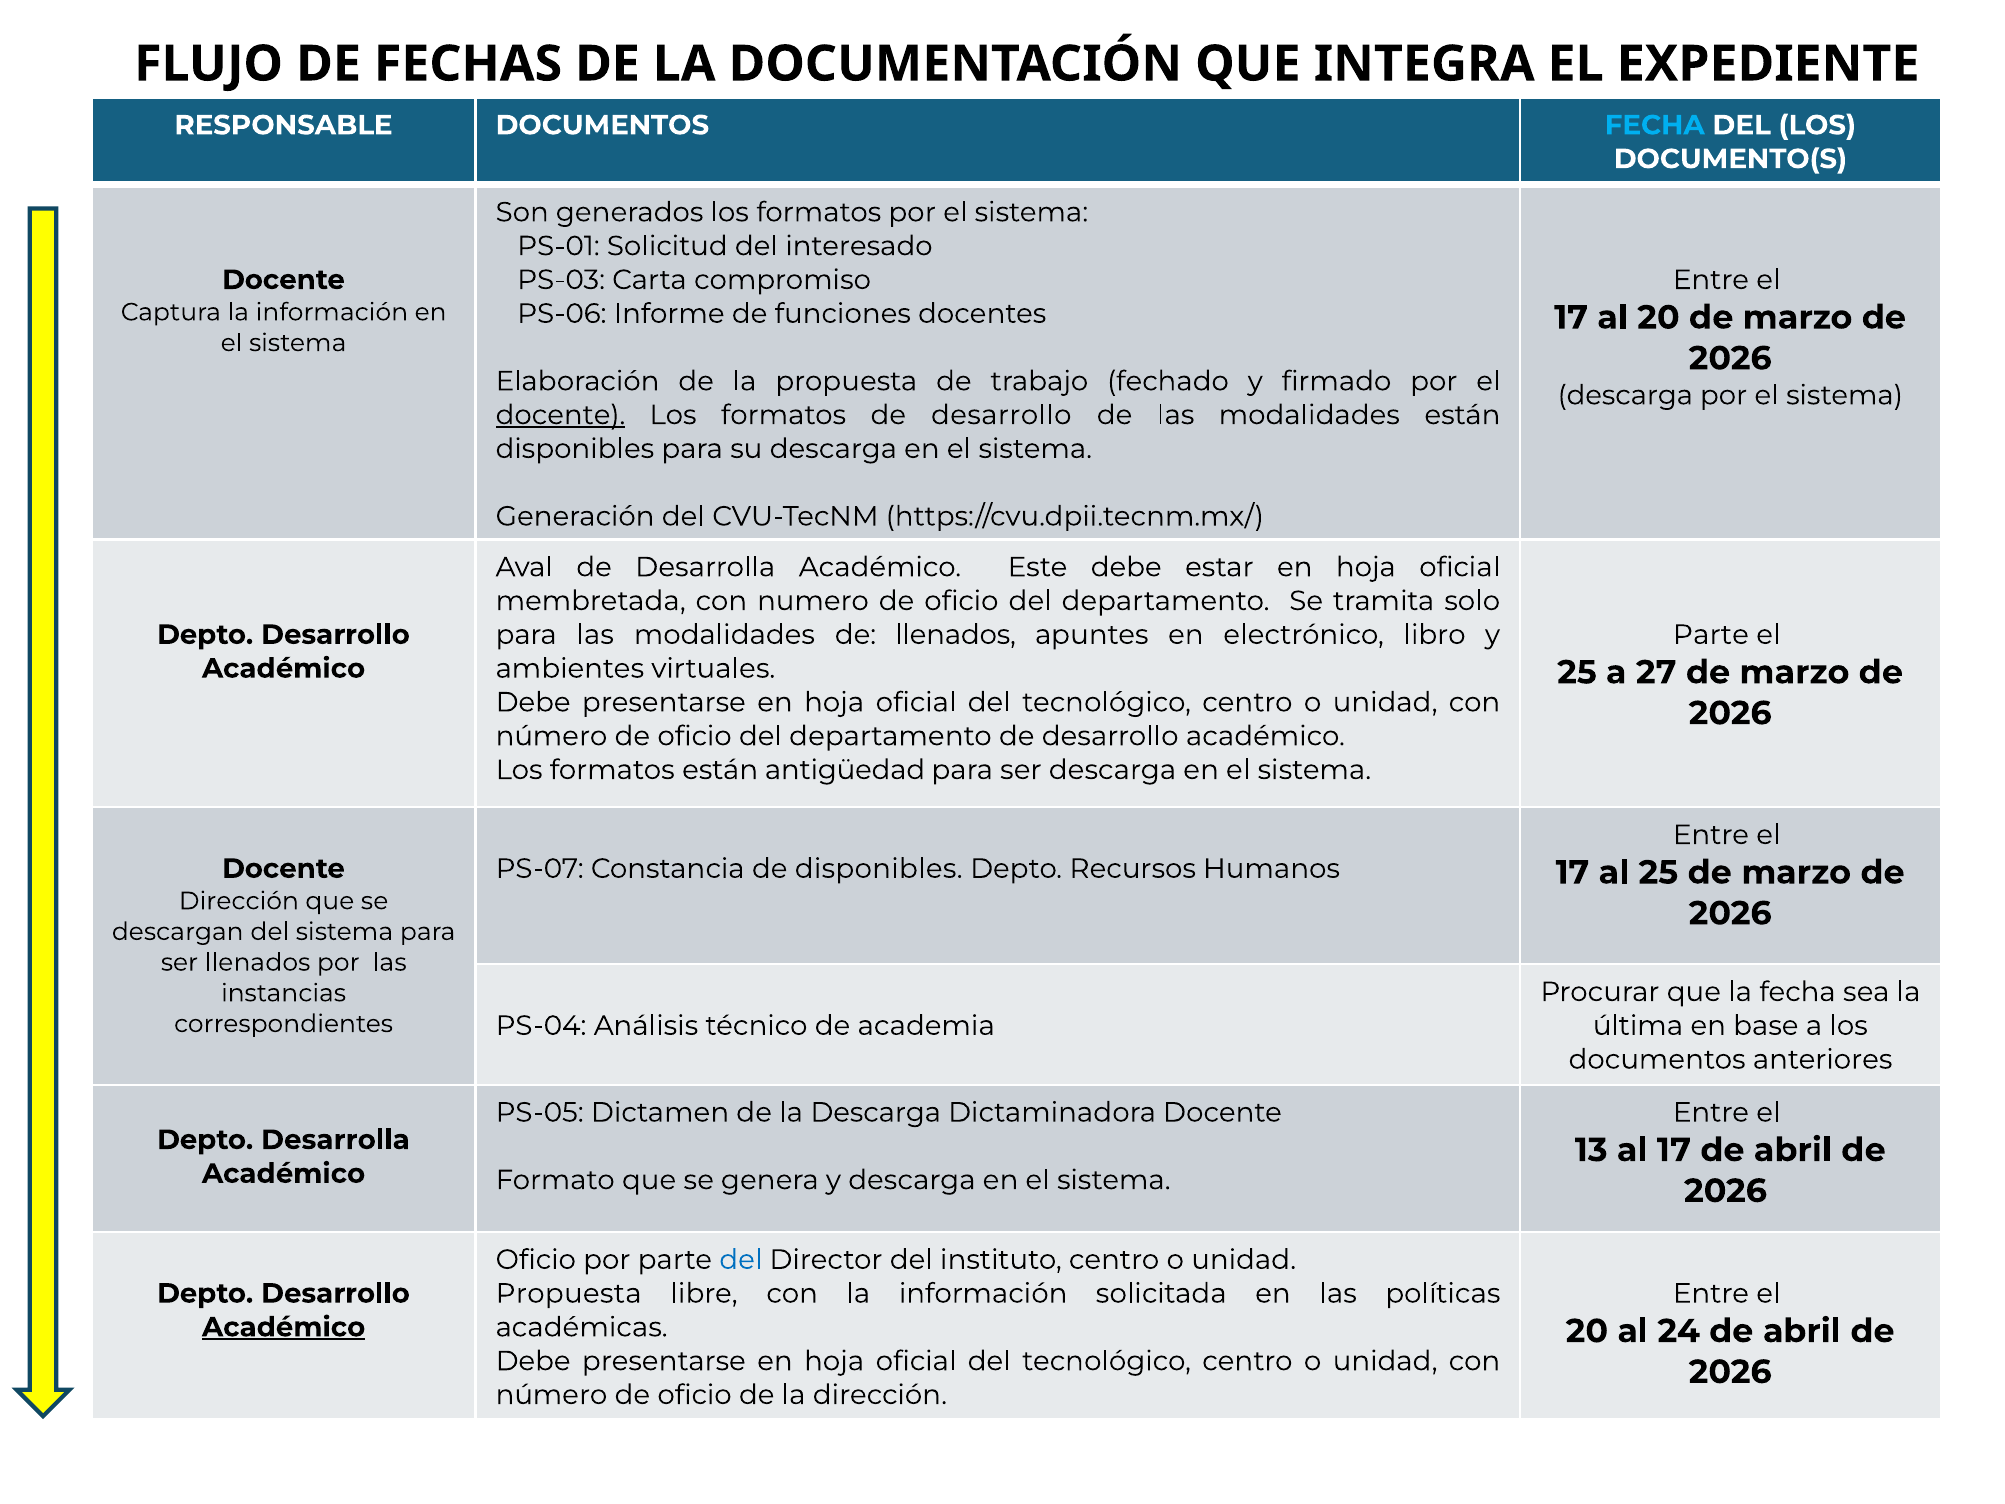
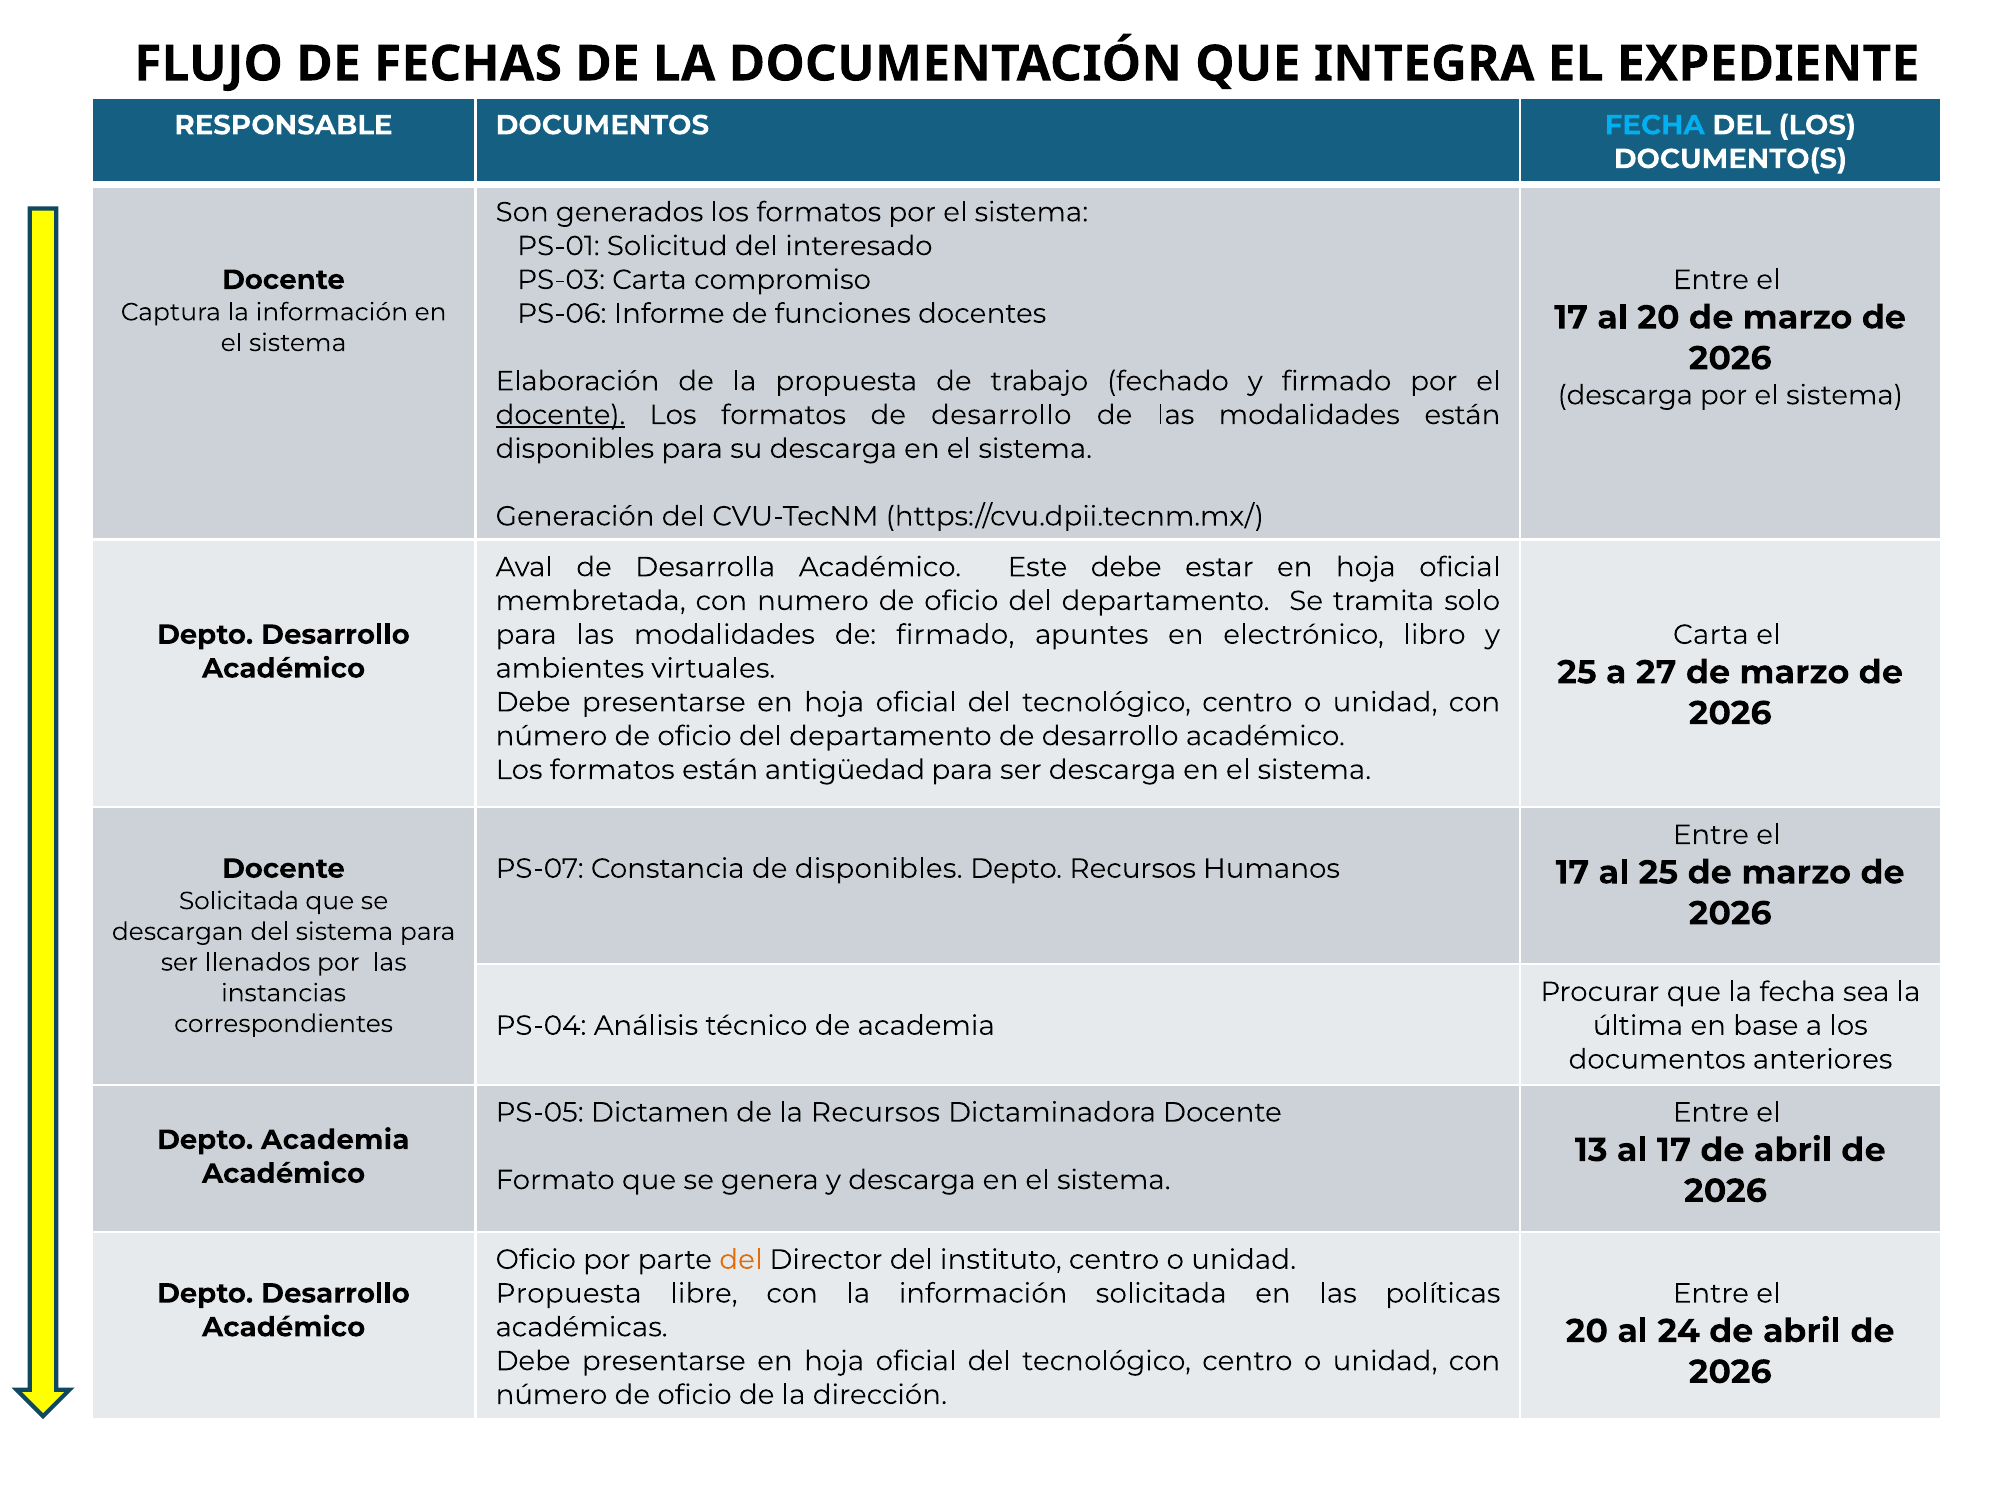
de llenados: llenados -> firmado
Parte at (1711, 635): Parte -> Carta
Dirección at (239, 901): Dirección -> Solicitada
la Descarga: Descarga -> Recursos
Depto Desarrolla: Desarrolla -> Academia
del at (741, 1259) colour: blue -> orange
Académico at (284, 1327) underline: present -> none
